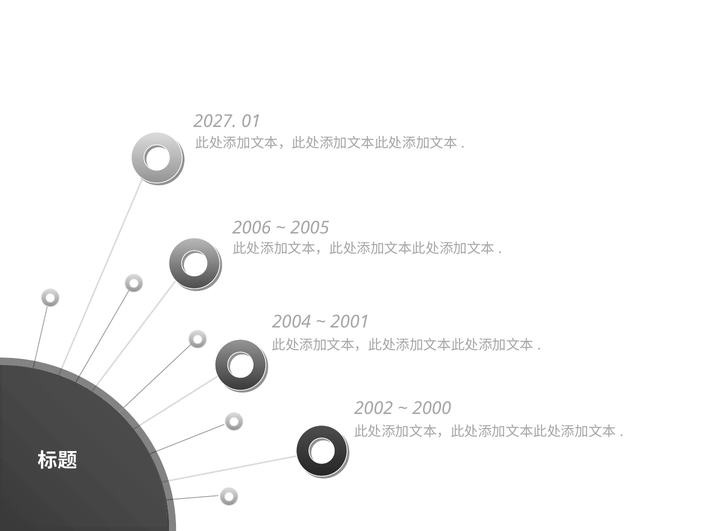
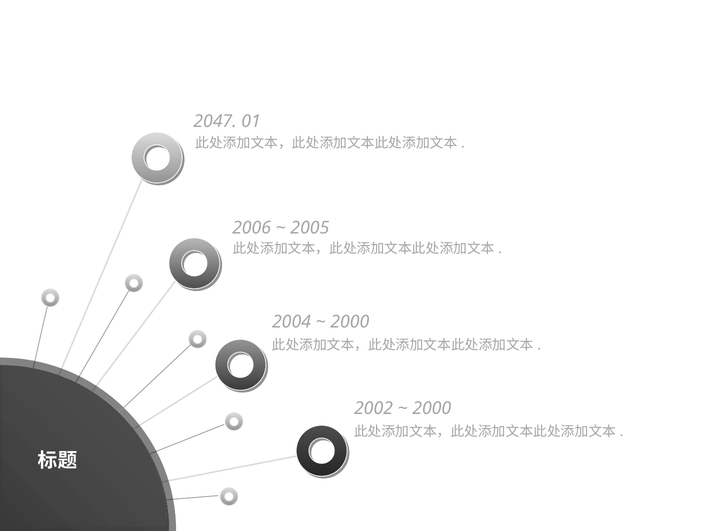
2027: 2027 -> 2047
2001 at (350, 322): 2001 -> 2000
